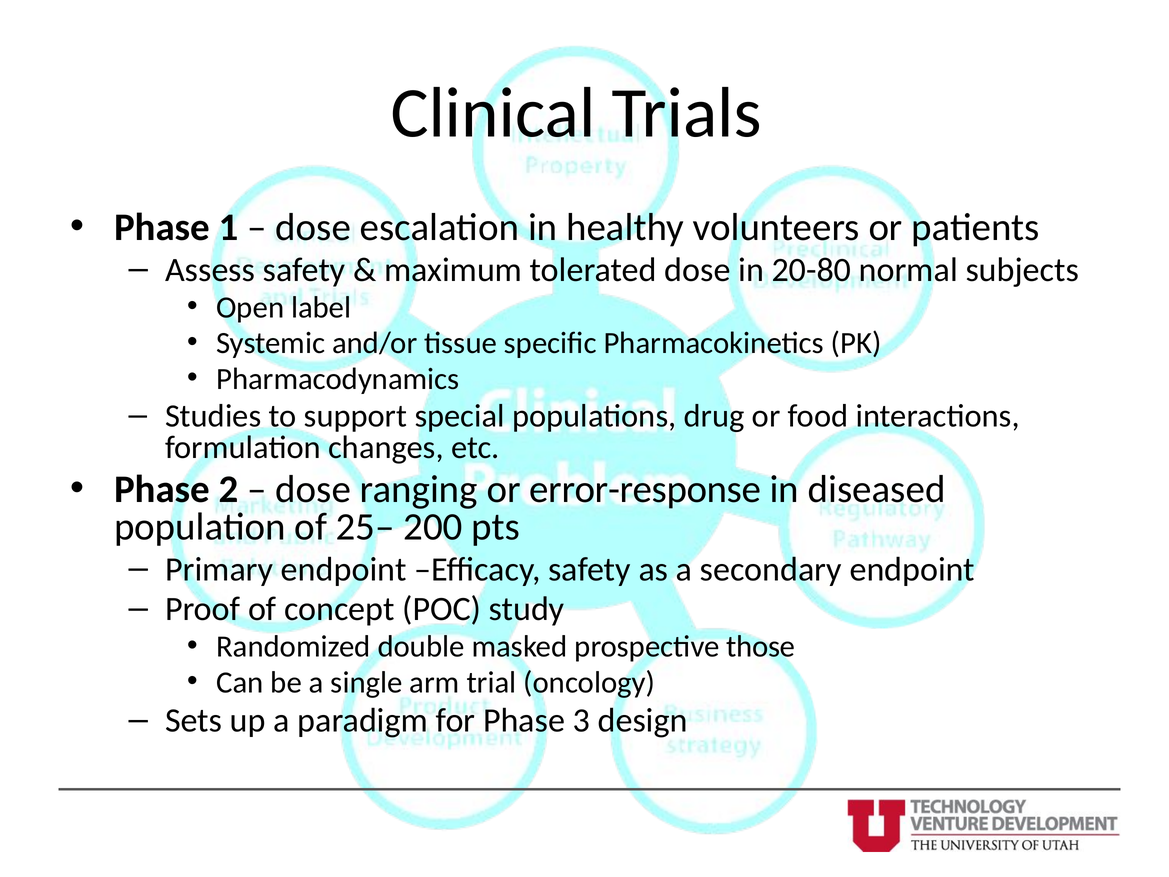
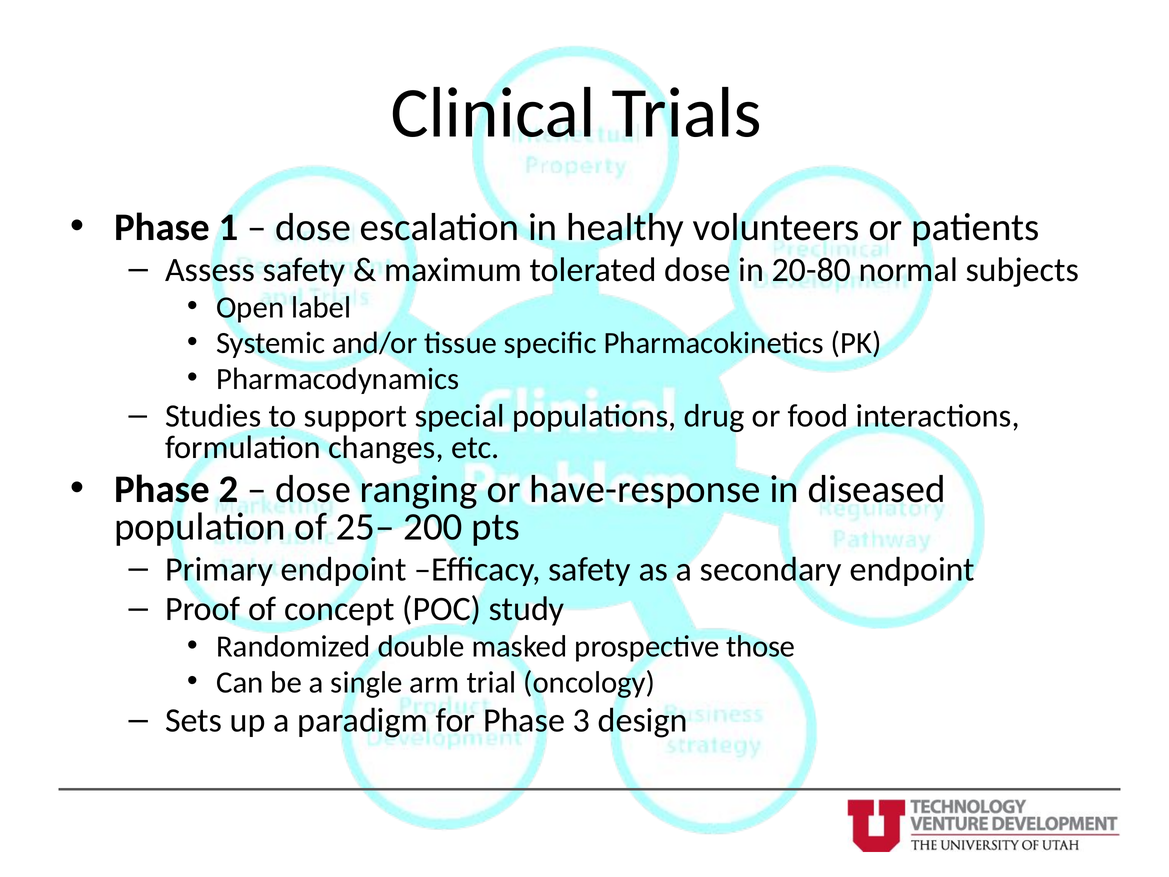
error-response: error-response -> have-response
